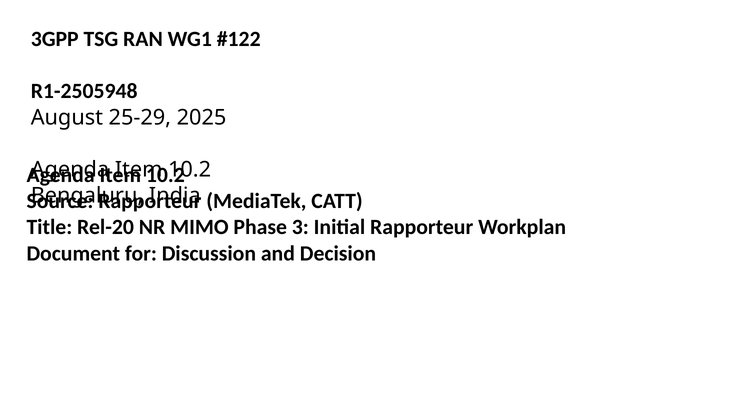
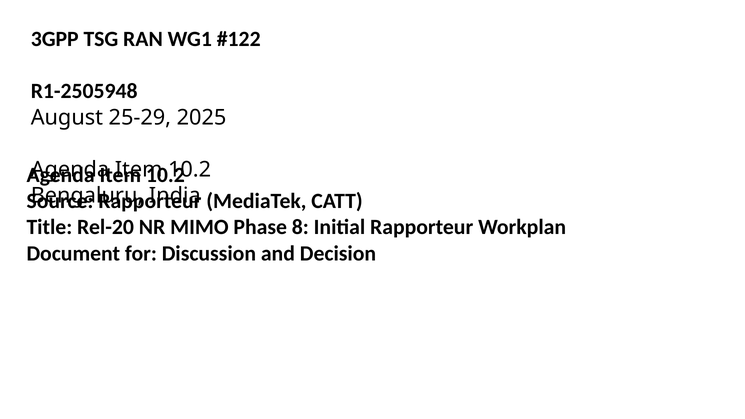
3: 3 -> 8
